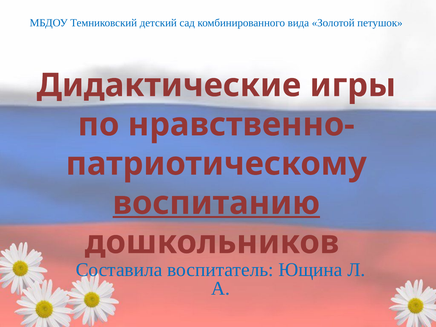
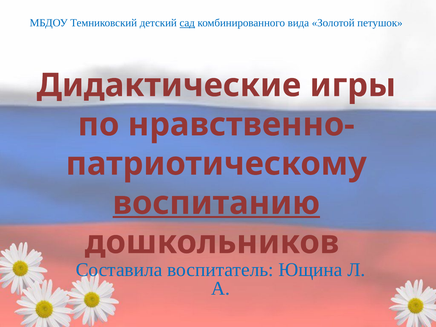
сад underline: none -> present
